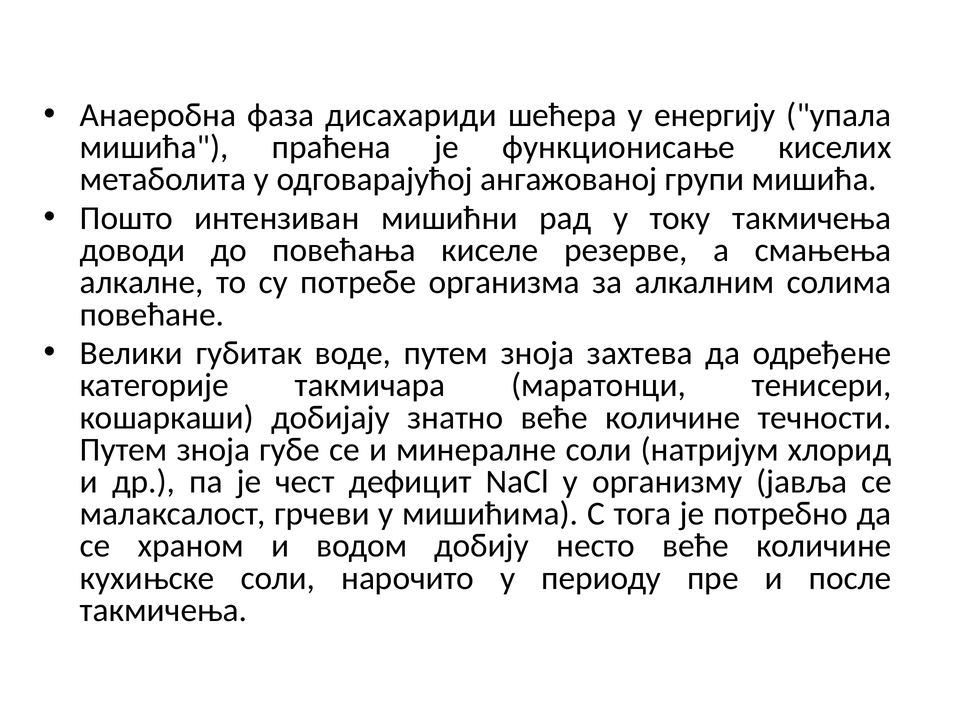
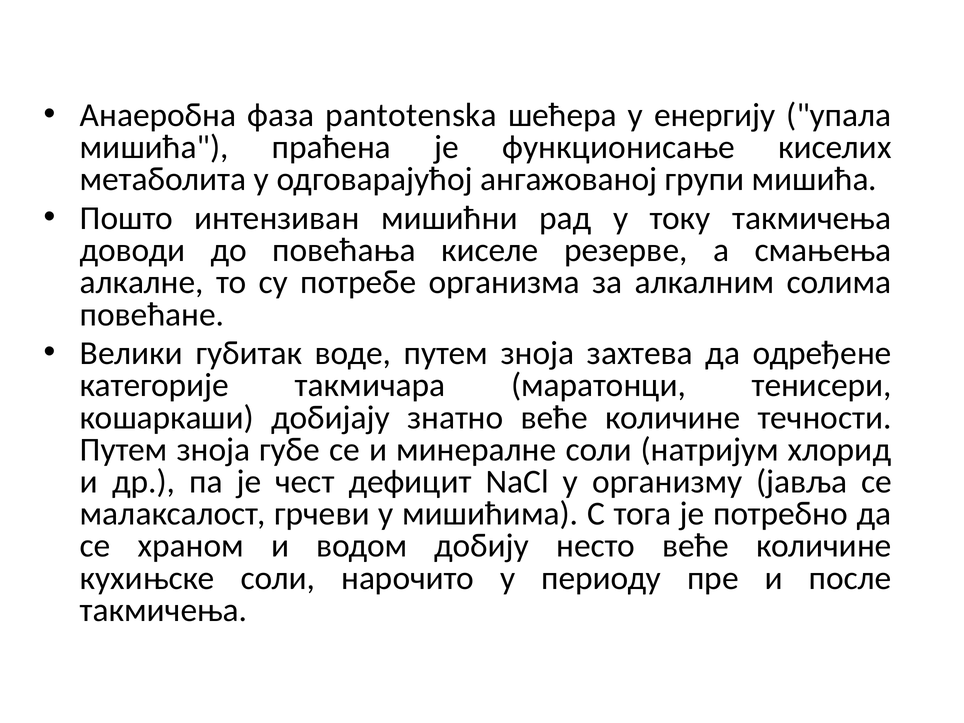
дисахариди: дисахариди -> pantotenska
